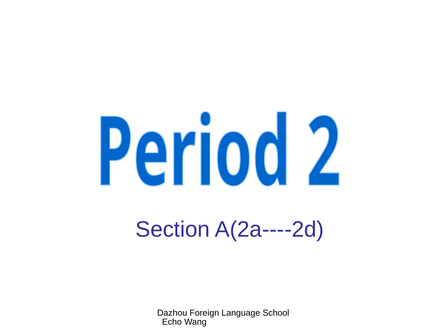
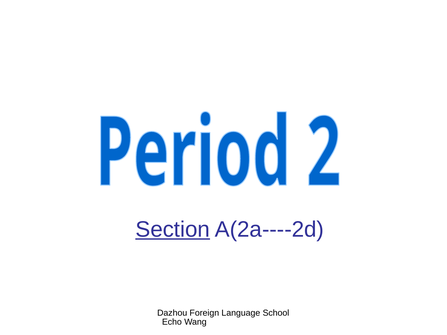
Section underline: none -> present
